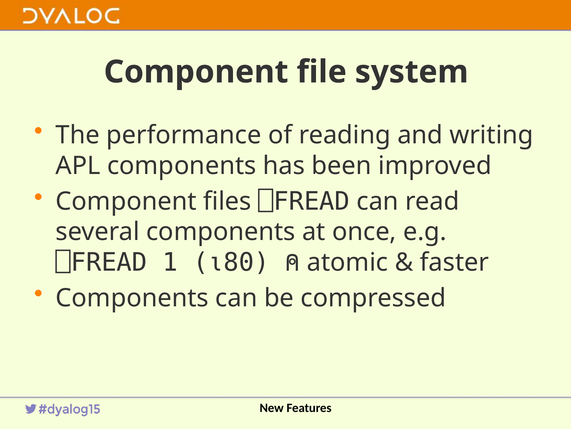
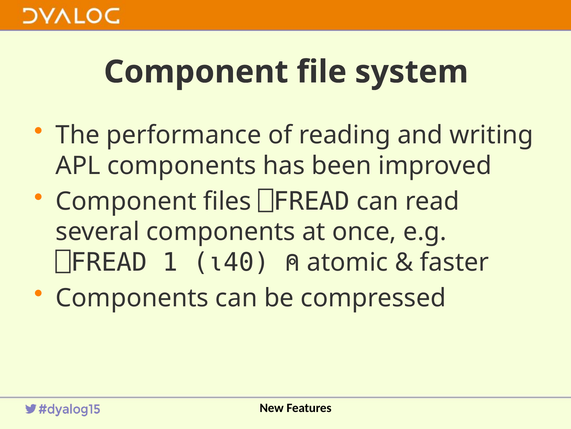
⍳80: ⍳80 -> ⍳40
